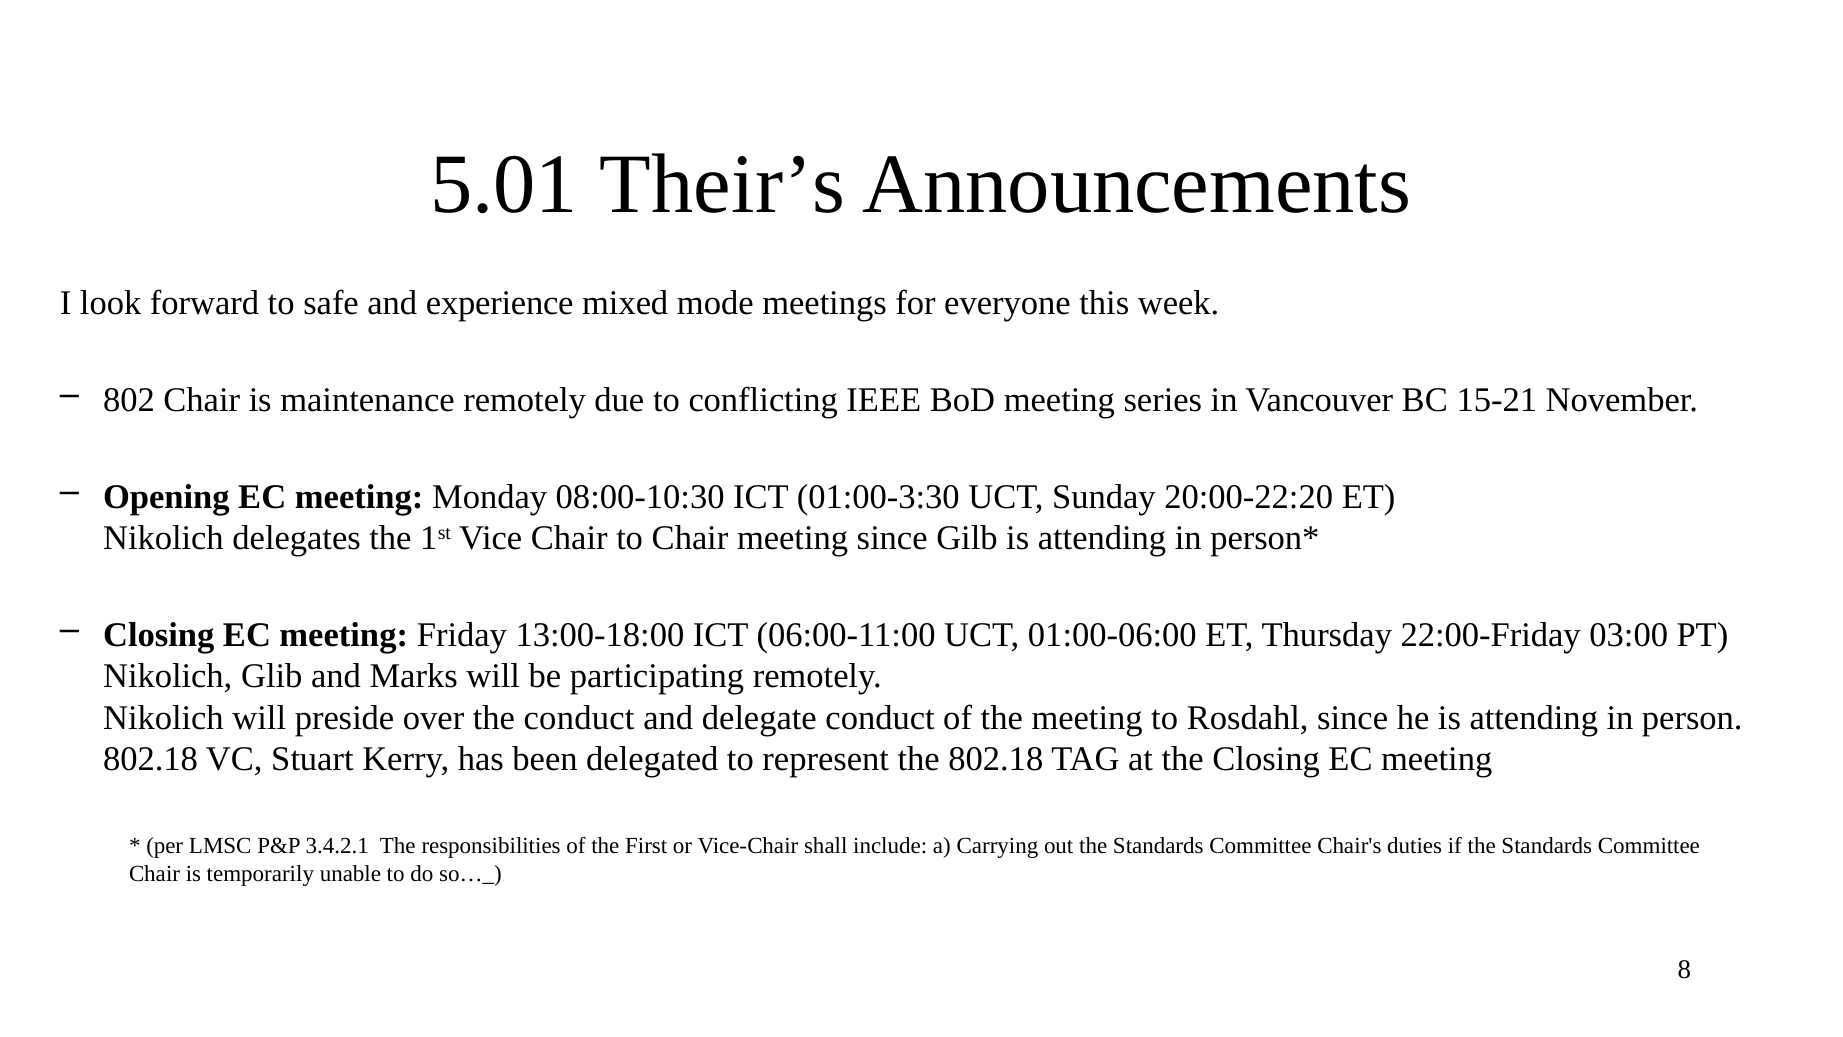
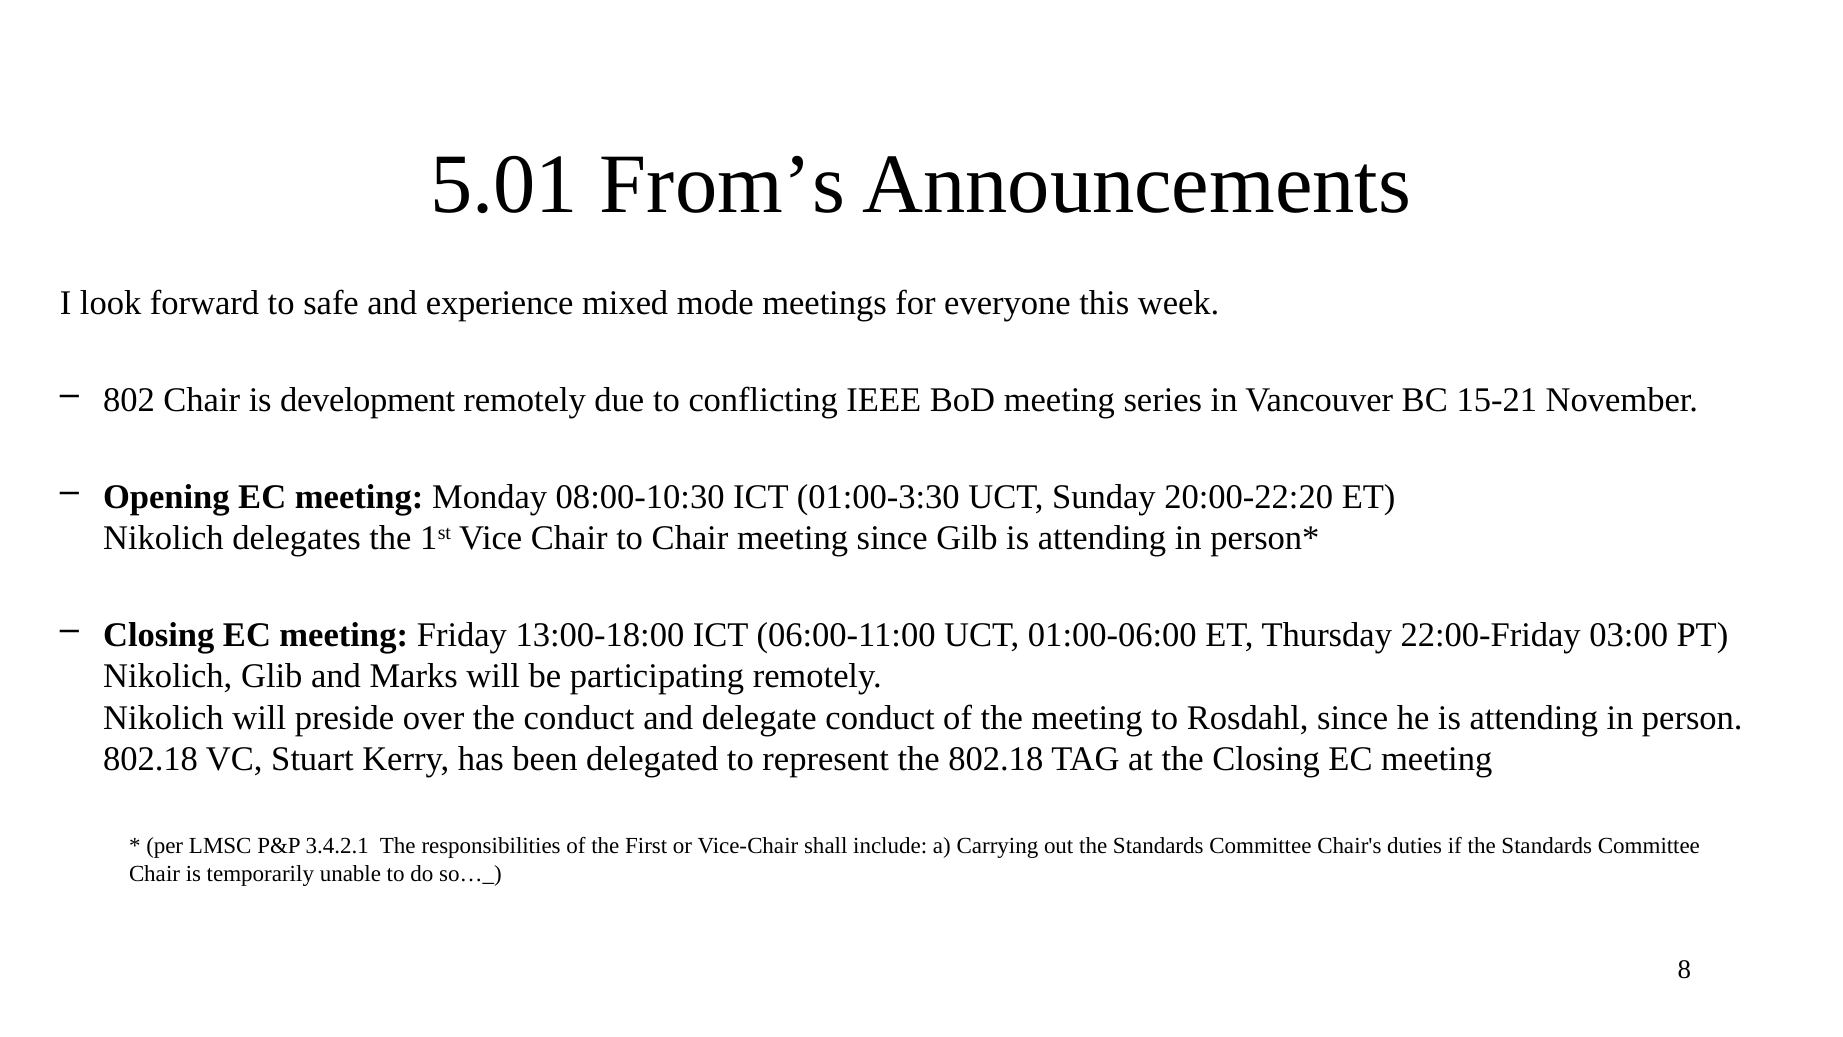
Their’s: Their’s -> From’s
maintenance: maintenance -> development
